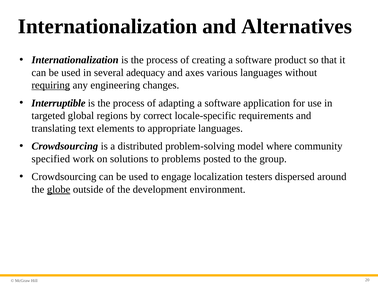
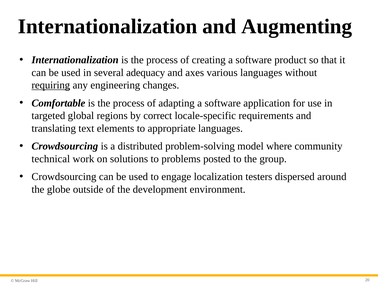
Alternatives: Alternatives -> Augmenting
Interruptible: Interruptible -> Comfortable
specified: specified -> technical
globe underline: present -> none
